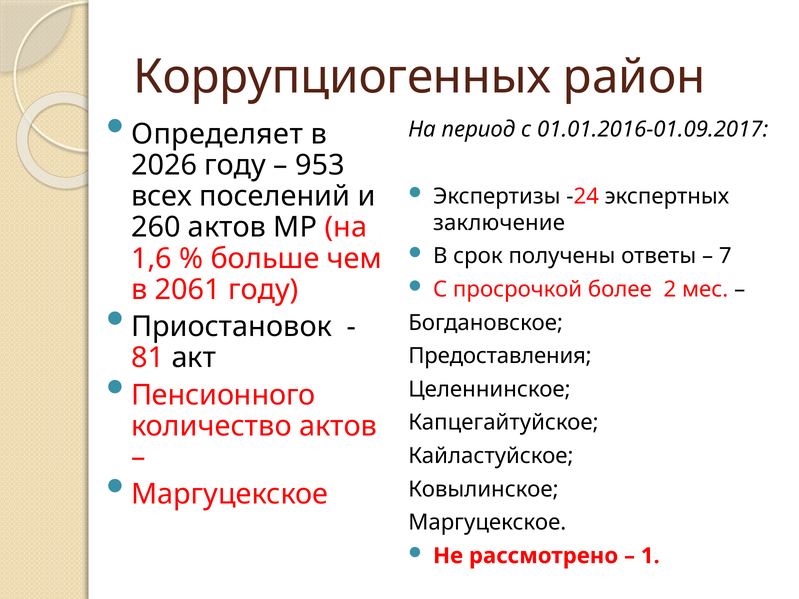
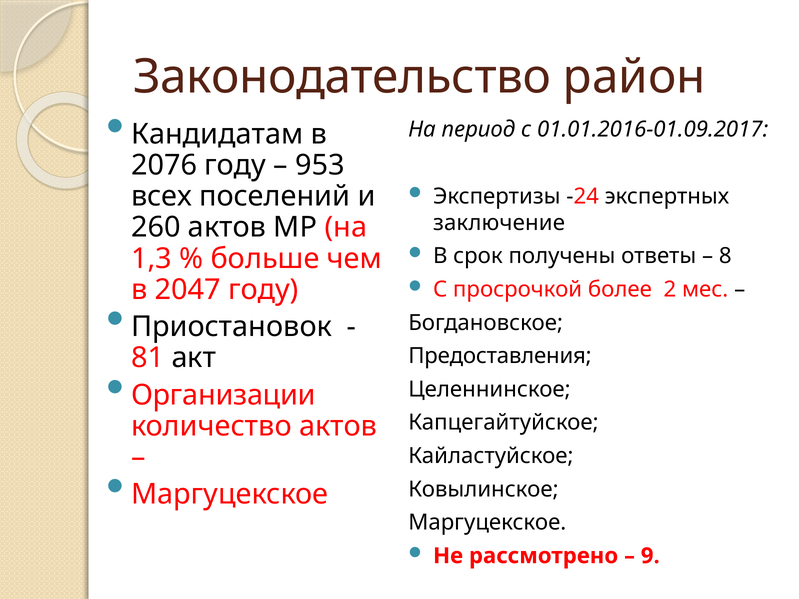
Коррупциогенных: Коррупциогенных -> Законодательство
Определяет: Определяет -> Кандидатам
2026: 2026 -> 2076
7: 7 -> 8
1,6: 1,6 -> 1,3
2061: 2061 -> 2047
Пенсионного: Пенсионного -> Организации
1: 1 -> 9
